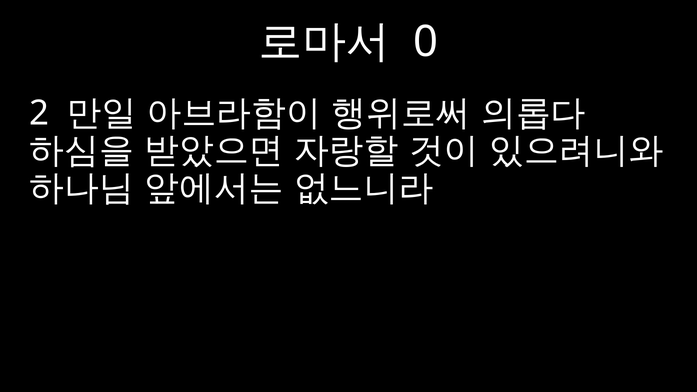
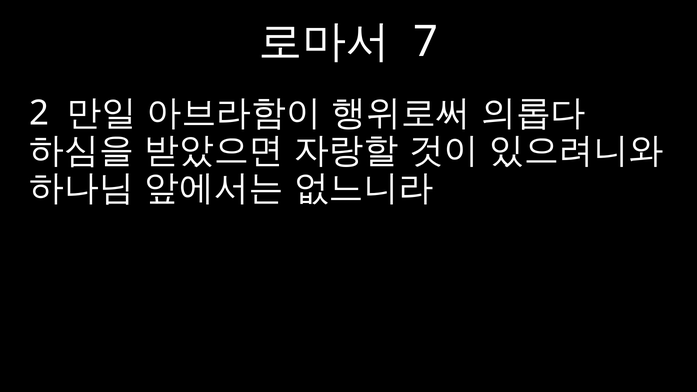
0: 0 -> 7
